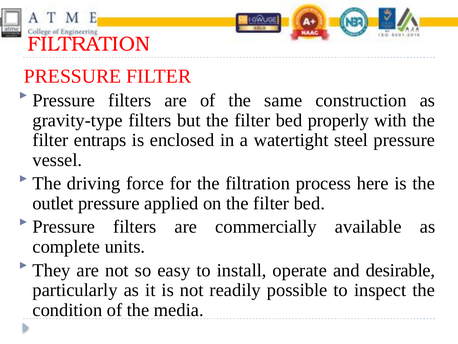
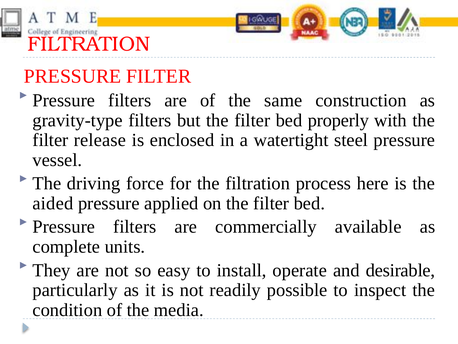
entraps: entraps -> release
outlet: outlet -> aided
